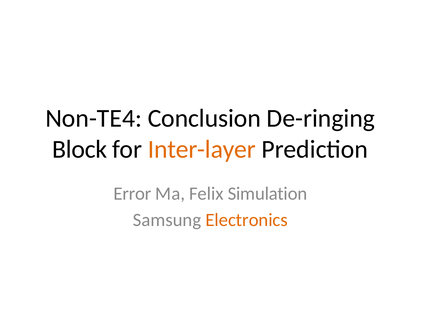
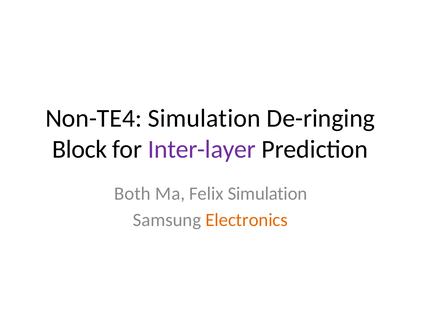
Non-TE4 Conclusion: Conclusion -> Simulation
Inter-layer colour: orange -> purple
Error: Error -> Both
